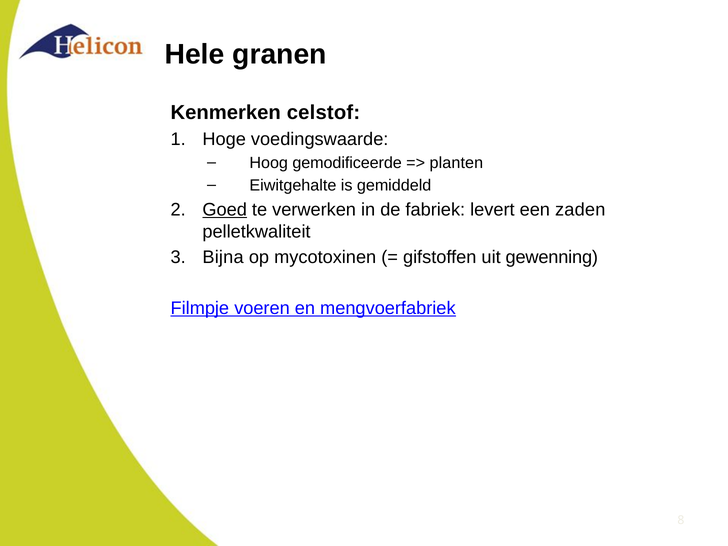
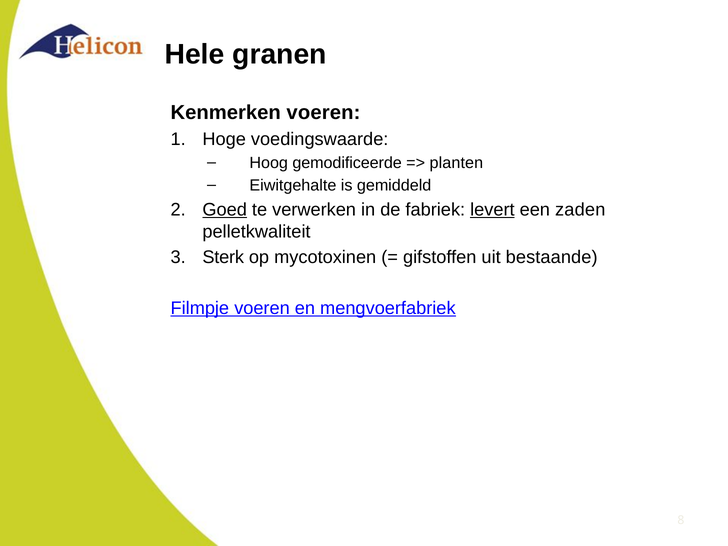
Kenmerken celstof: celstof -> voeren
levert underline: none -> present
Bijna: Bijna -> Sterk
gewenning: gewenning -> bestaande
